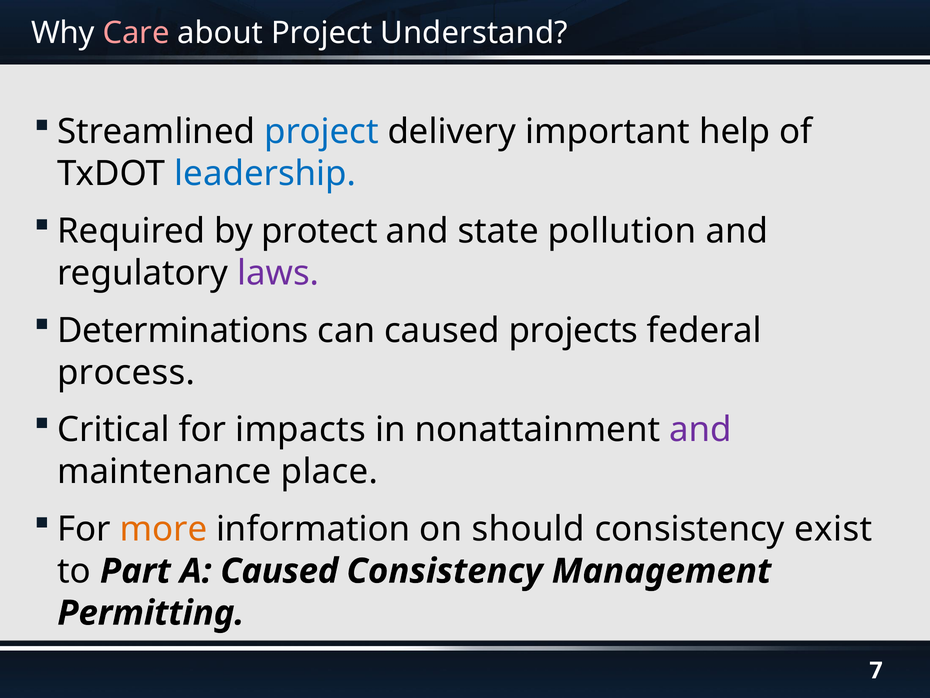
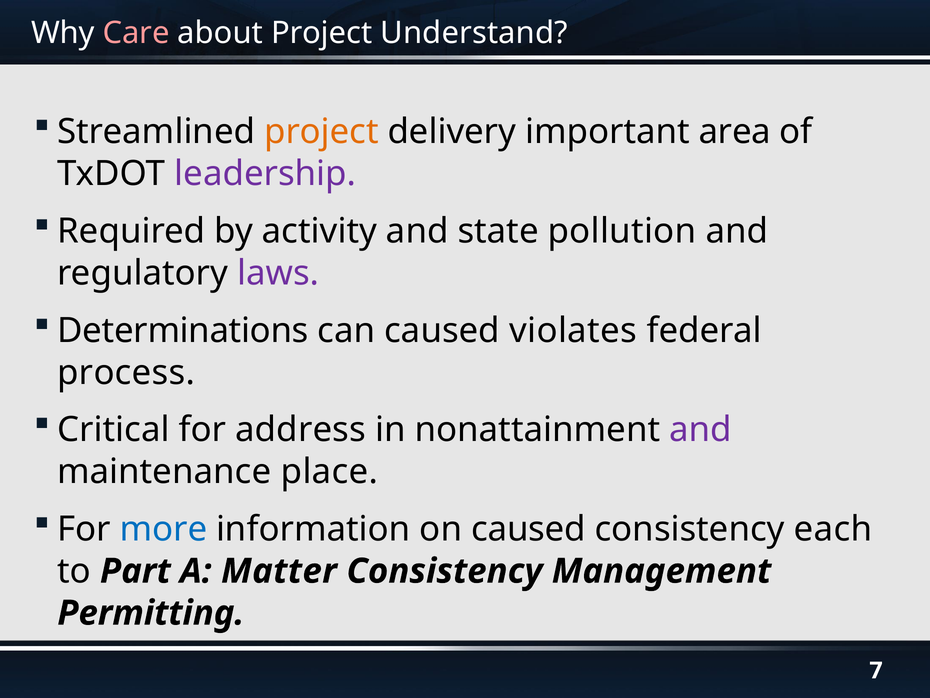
project at (321, 132) colour: blue -> orange
help: help -> area
leadership colour: blue -> purple
protect: protect -> activity
projects: projects -> violates
impacts: impacts -> address
more colour: orange -> blue
on should: should -> caused
exist: exist -> each
A Caused: Caused -> Matter
